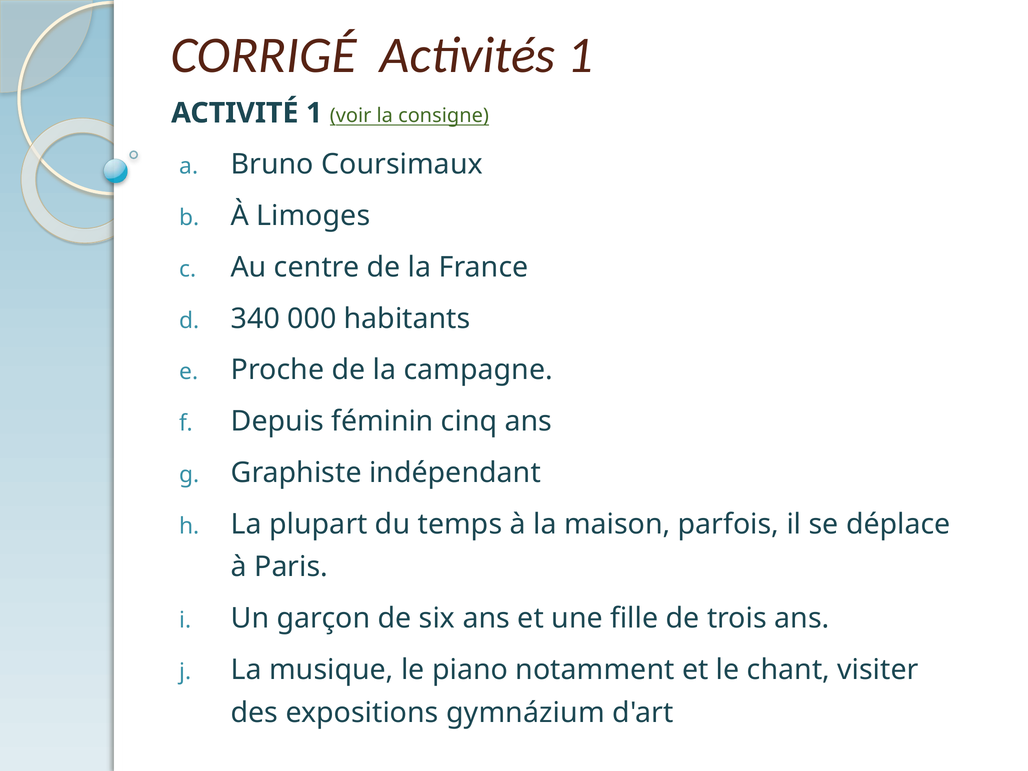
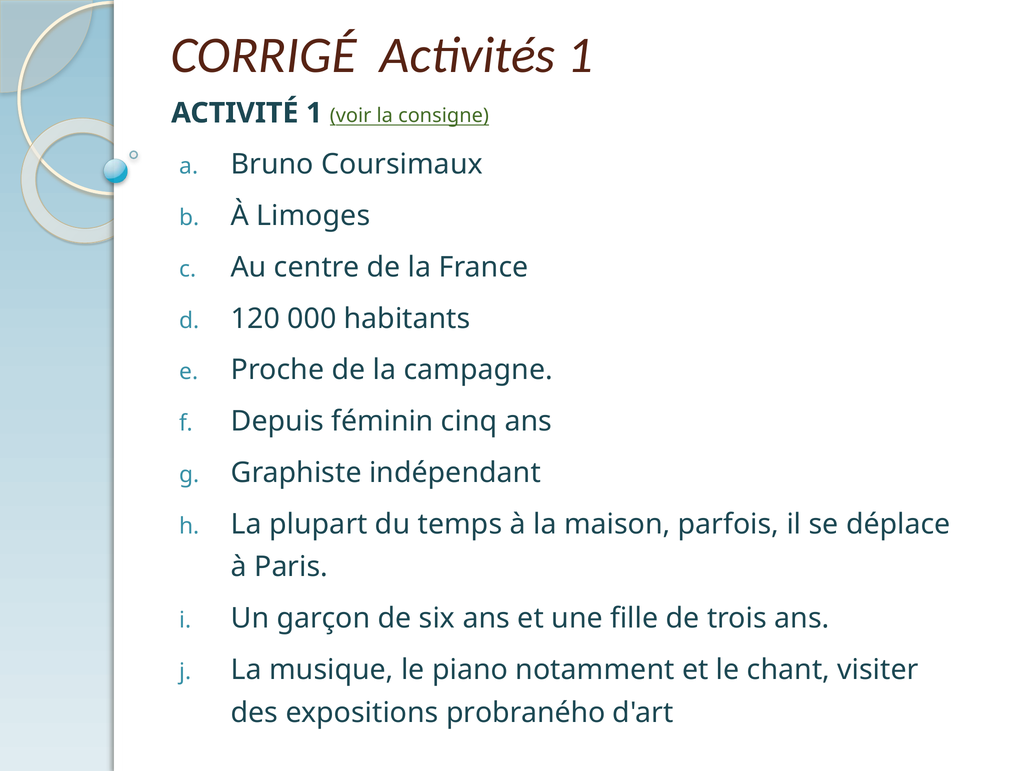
340: 340 -> 120
gymnázium: gymnázium -> probraného
